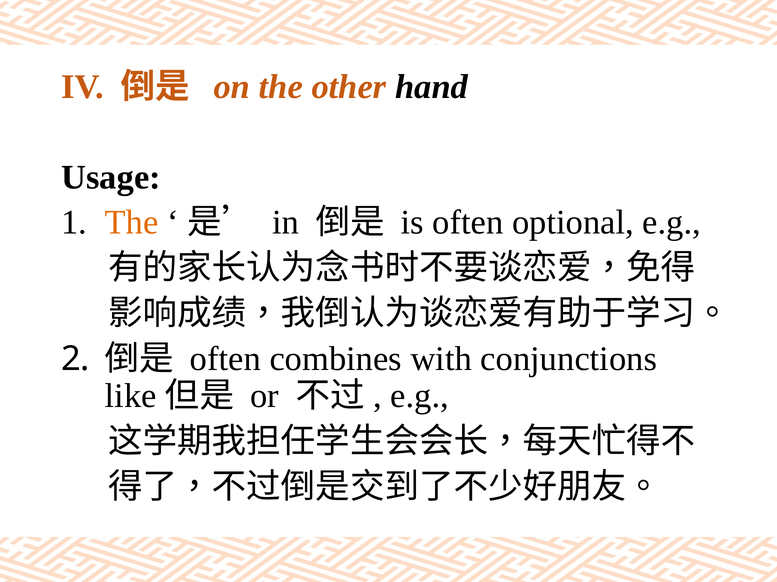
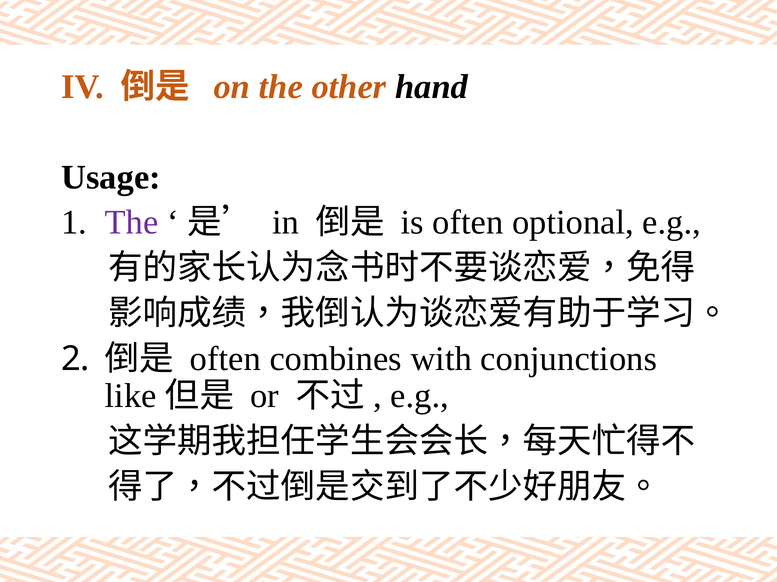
The at (132, 223) colour: orange -> purple
